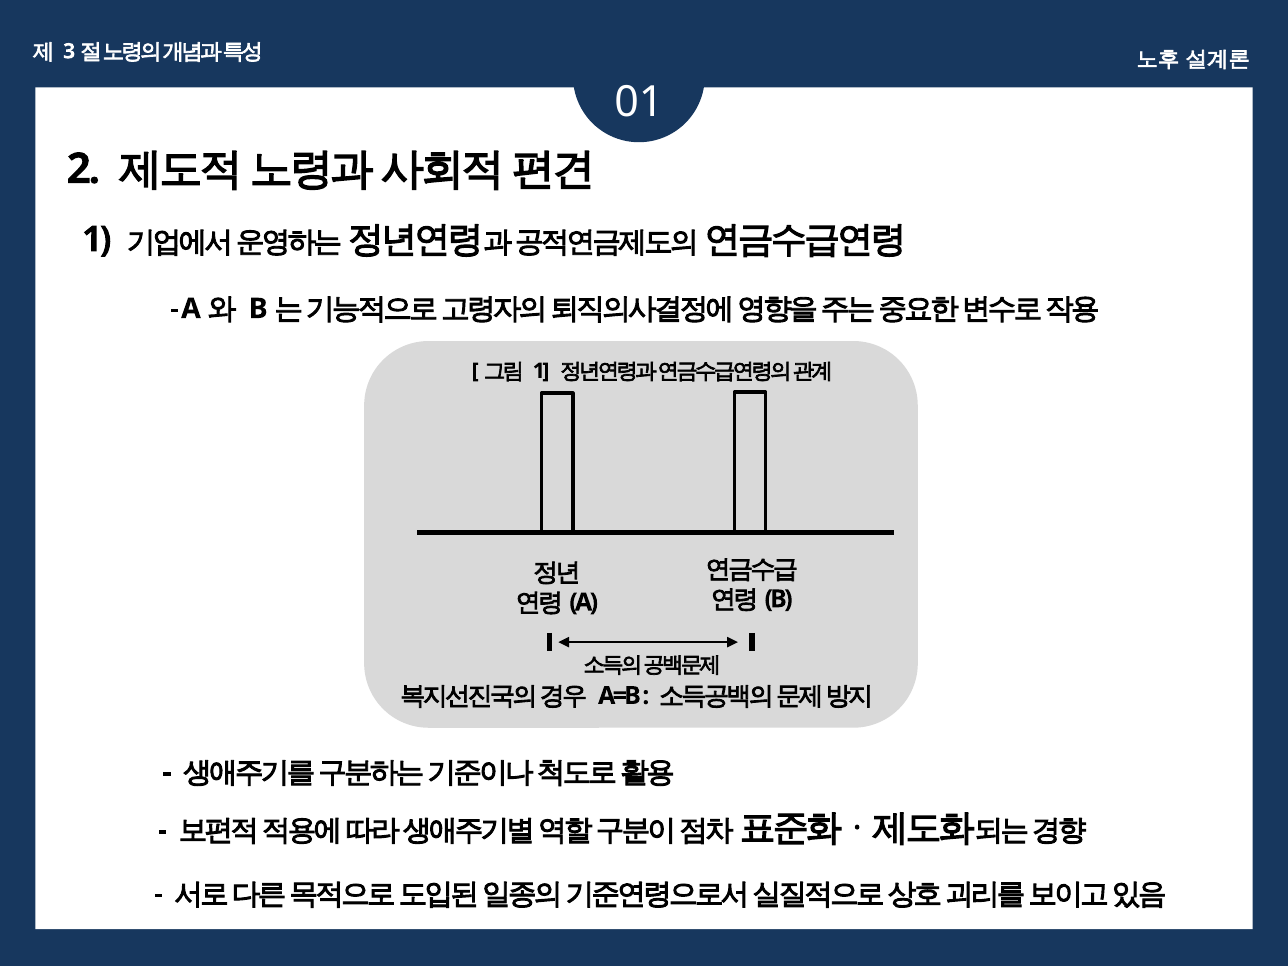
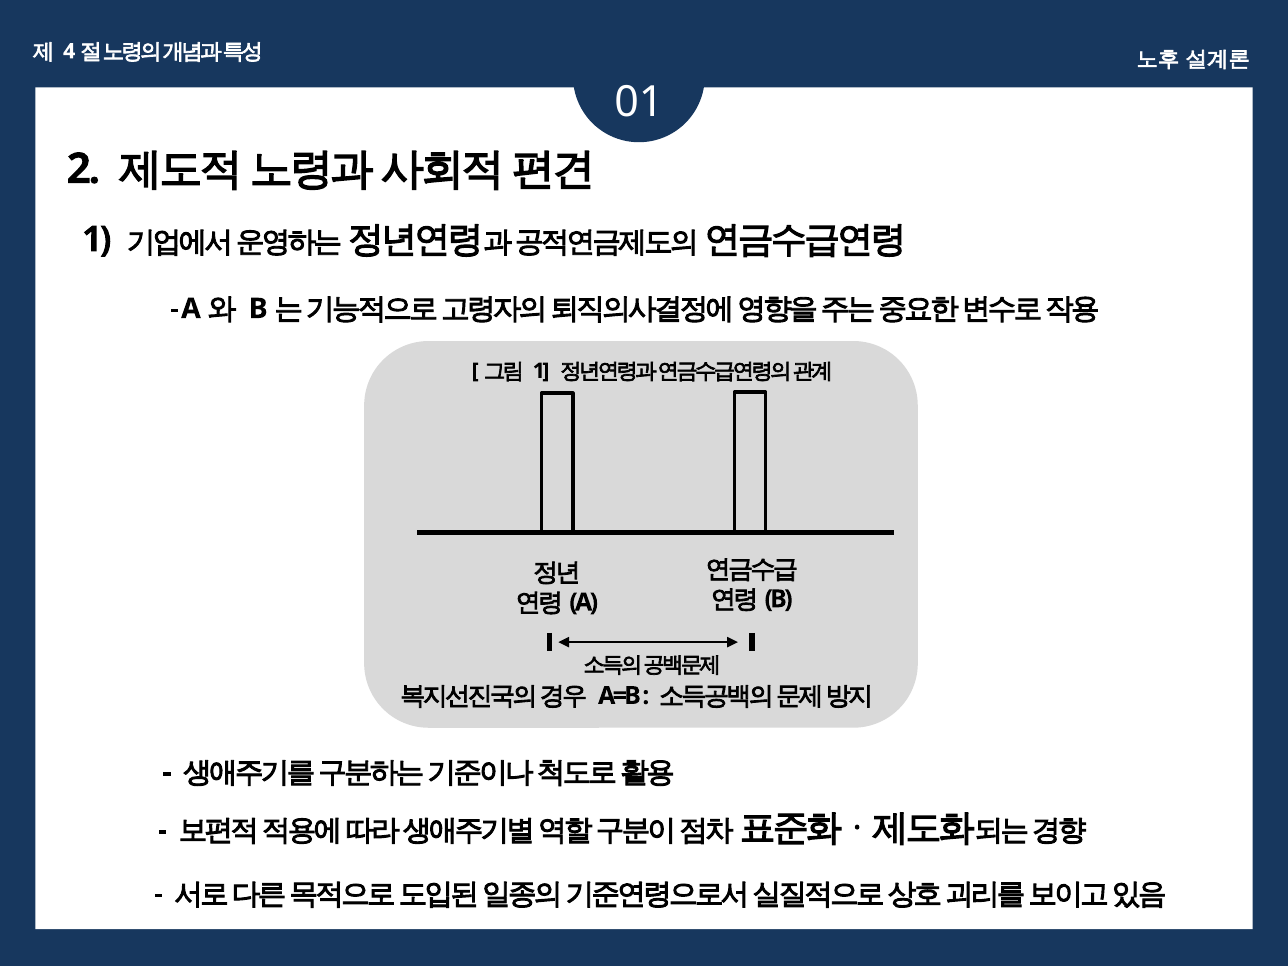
3: 3 -> 4
